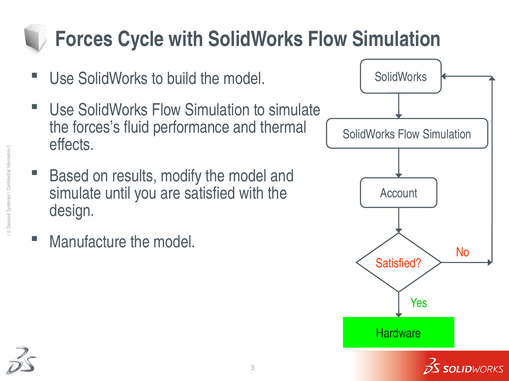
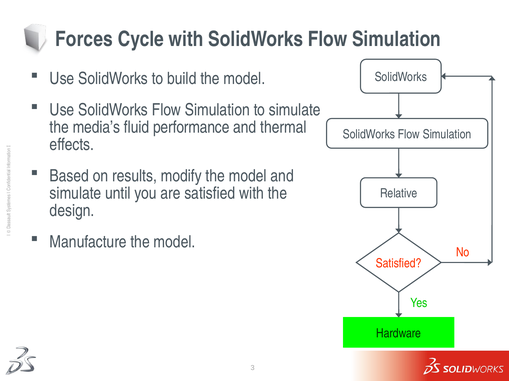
forces’s: forces’s -> media’s
Account: Account -> Relative
